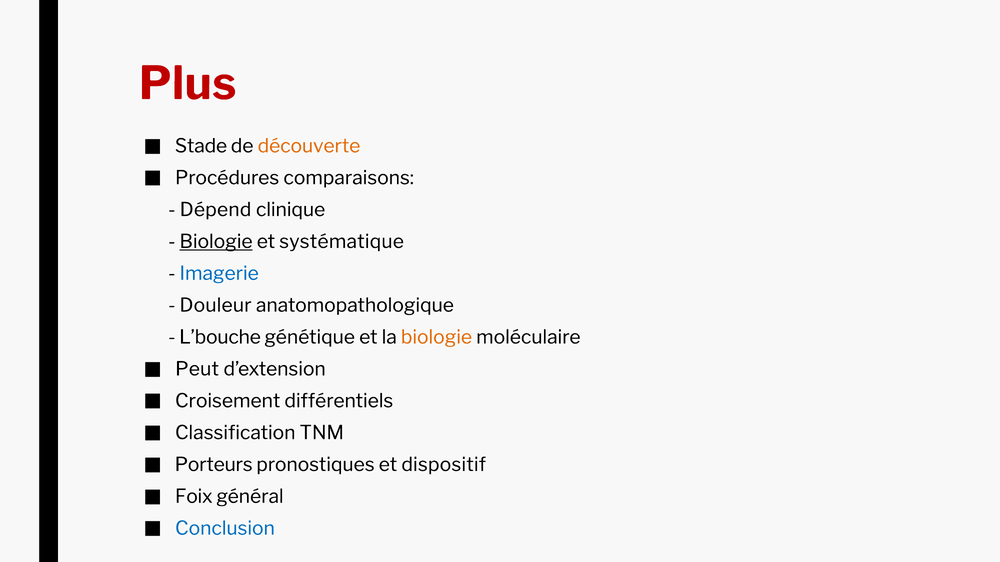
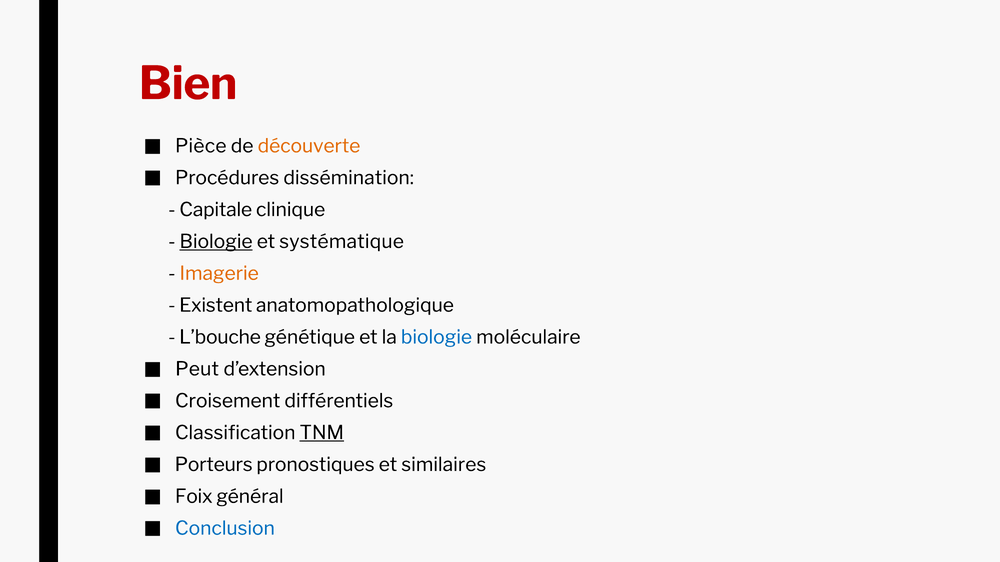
Plus: Plus -> Bien
Stade: Stade -> Pièce
comparaisons: comparaisons -> dissémination
Dépend: Dépend -> Capitale
Imagerie colour: blue -> orange
Douleur: Douleur -> Existent
biologie at (436, 337) colour: orange -> blue
TNM underline: none -> present
dispositif: dispositif -> similaires
